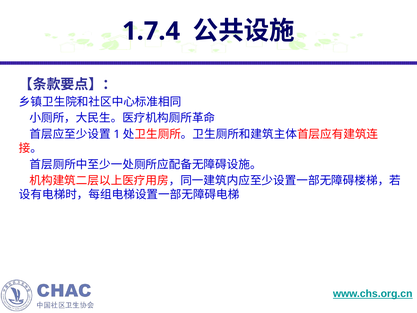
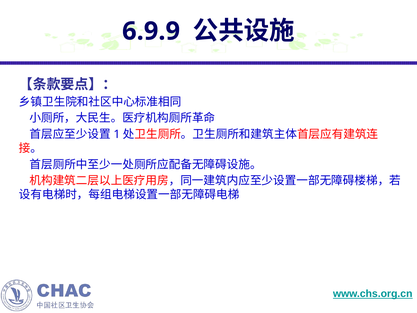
1.7.4: 1.7.4 -> 6.9.9
